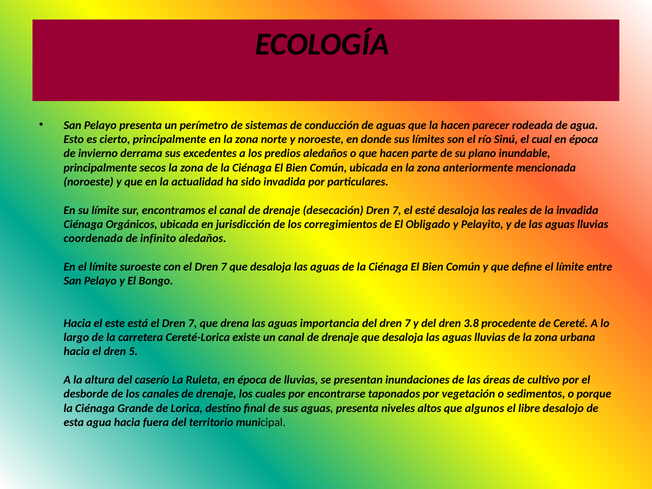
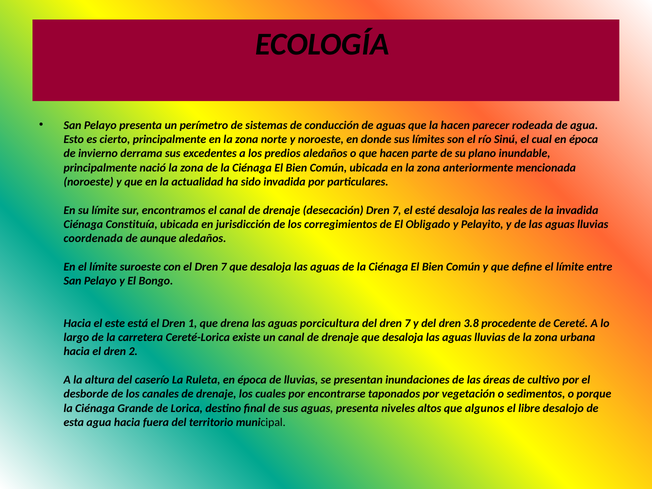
secos: secos -> nació
Orgánicos: Orgánicos -> Constituía
infinito: infinito -> aunque
está el Dren 7: 7 -> 1
importancia: importancia -> porcicultura
5: 5 -> 2
